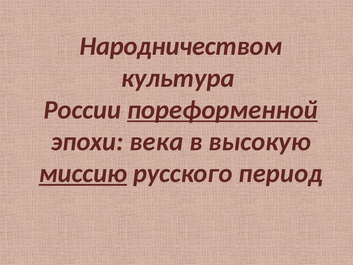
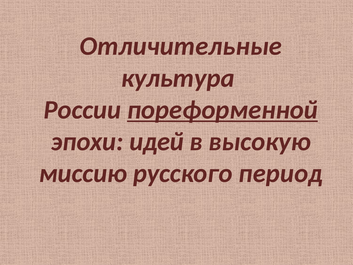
Народничеством: Народничеством -> Отличительные
века: века -> идей
миссию underline: present -> none
